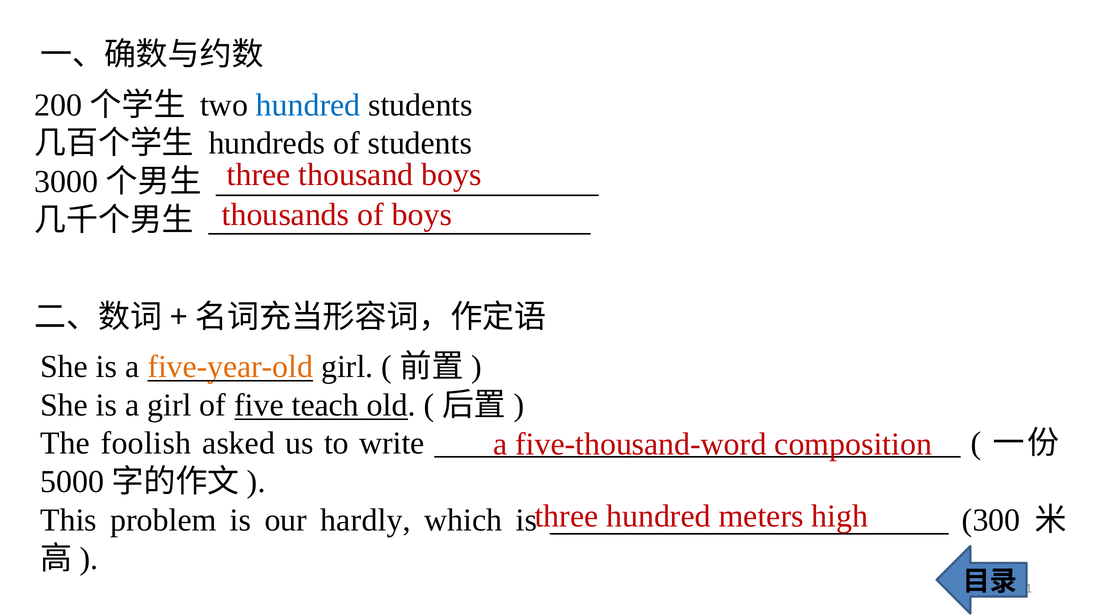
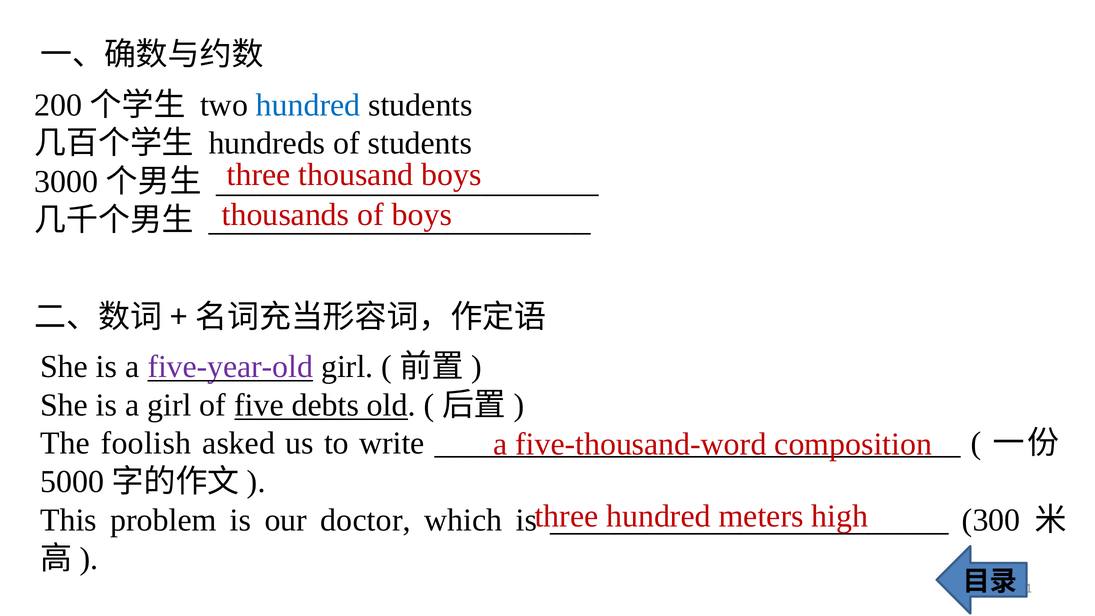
five-year-old colour: orange -> purple
teach: teach -> debts
hardly: hardly -> doctor
